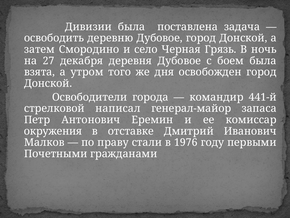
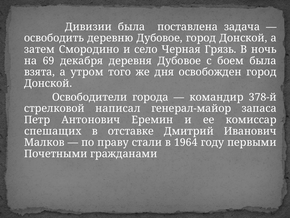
27: 27 -> 69
441-й: 441-й -> 378-й
окружения: окружения -> спешащих
1976: 1976 -> 1964
